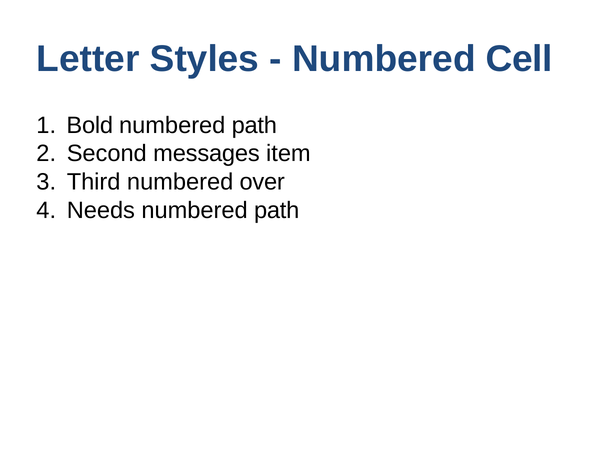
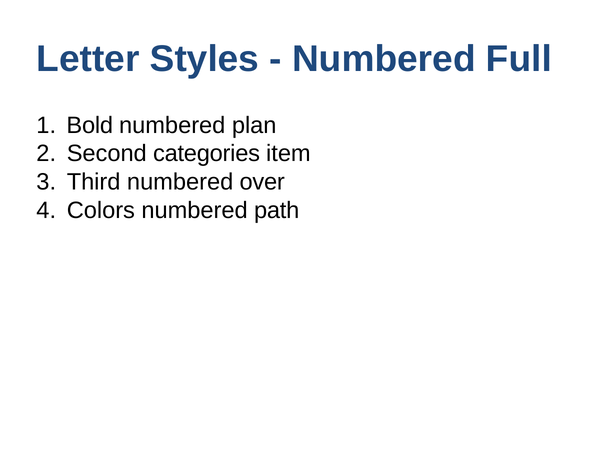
Cell: Cell -> Full
path at (254, 125): path -> plan
messages: messages -> categories
Needs: Needs -> Colors
